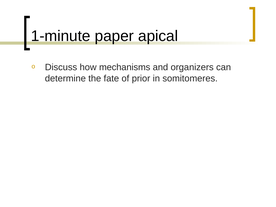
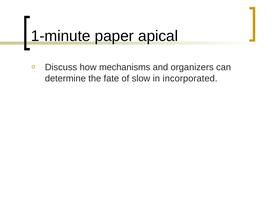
prior: prior -> slow
somitomeres: somitomeres -> incorporated
